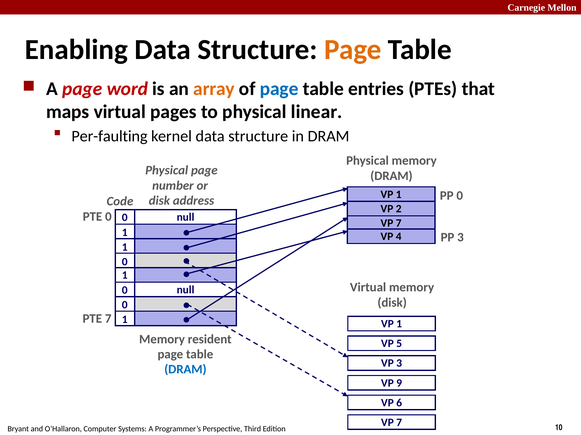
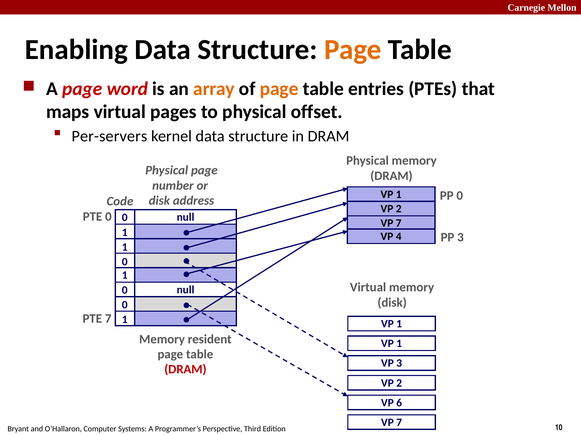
page at (279, 89) colour: blue -> orange
linear: linear -> offset
Per-faulting: Per-faulting -> Per-servers
5 at (399, 344): 5 -> 1
DRAM at (185, 370) colour: blue -> red
9 at (399, 384): 9 -> 2
